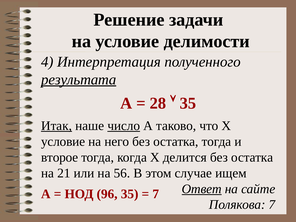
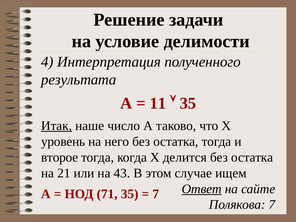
результата underline: present -> none
28: 28 -> 11
число underline: present -> none
условие at (63, 142): условие -> уровень
56: 56 -> 43
96: 96 -> 71
